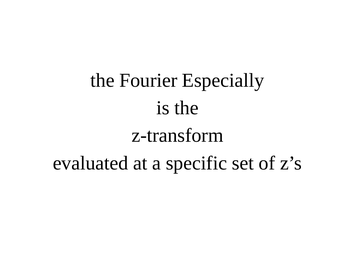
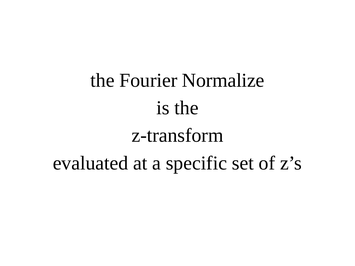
Especially: Especially -> Normalize
